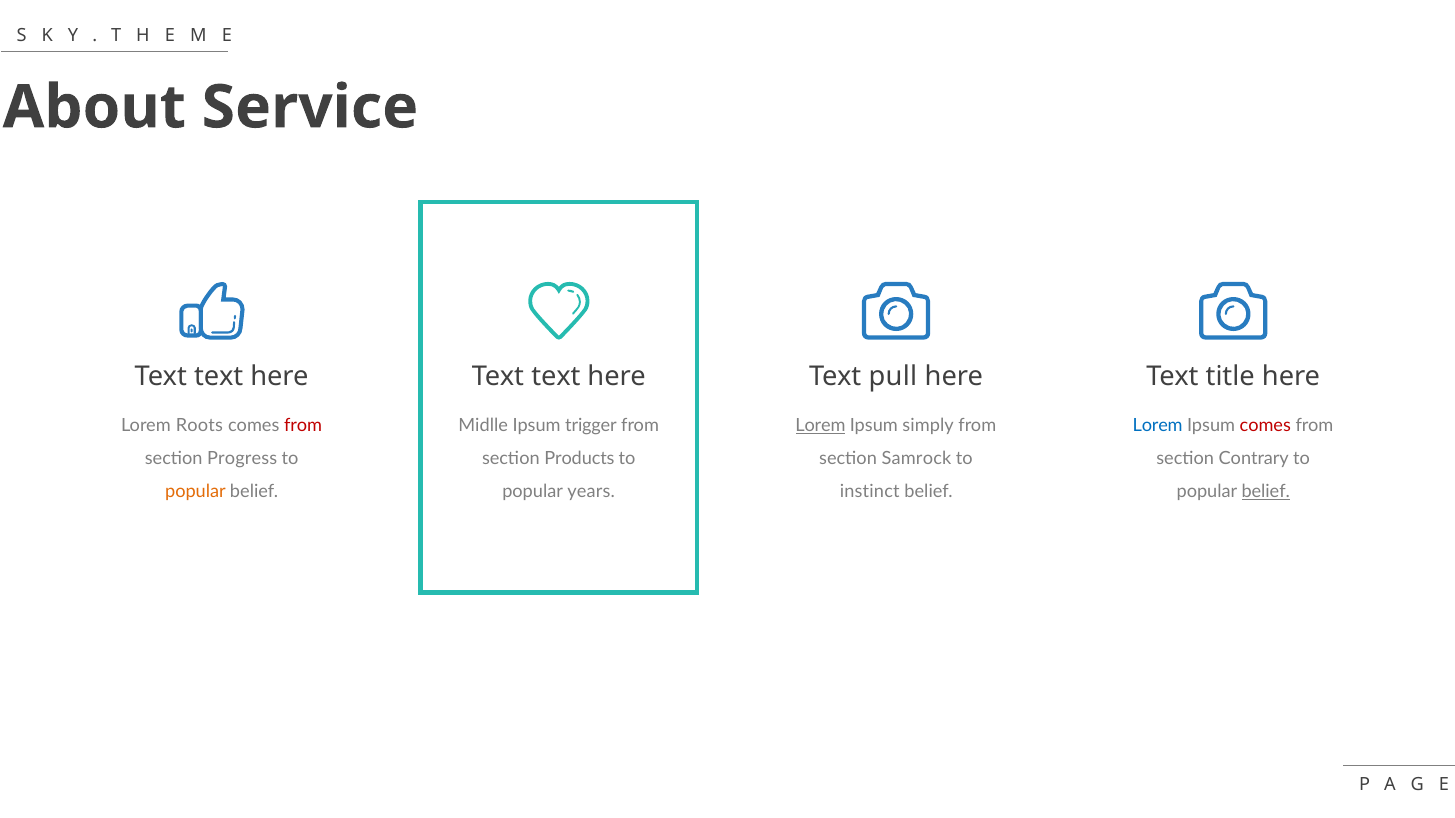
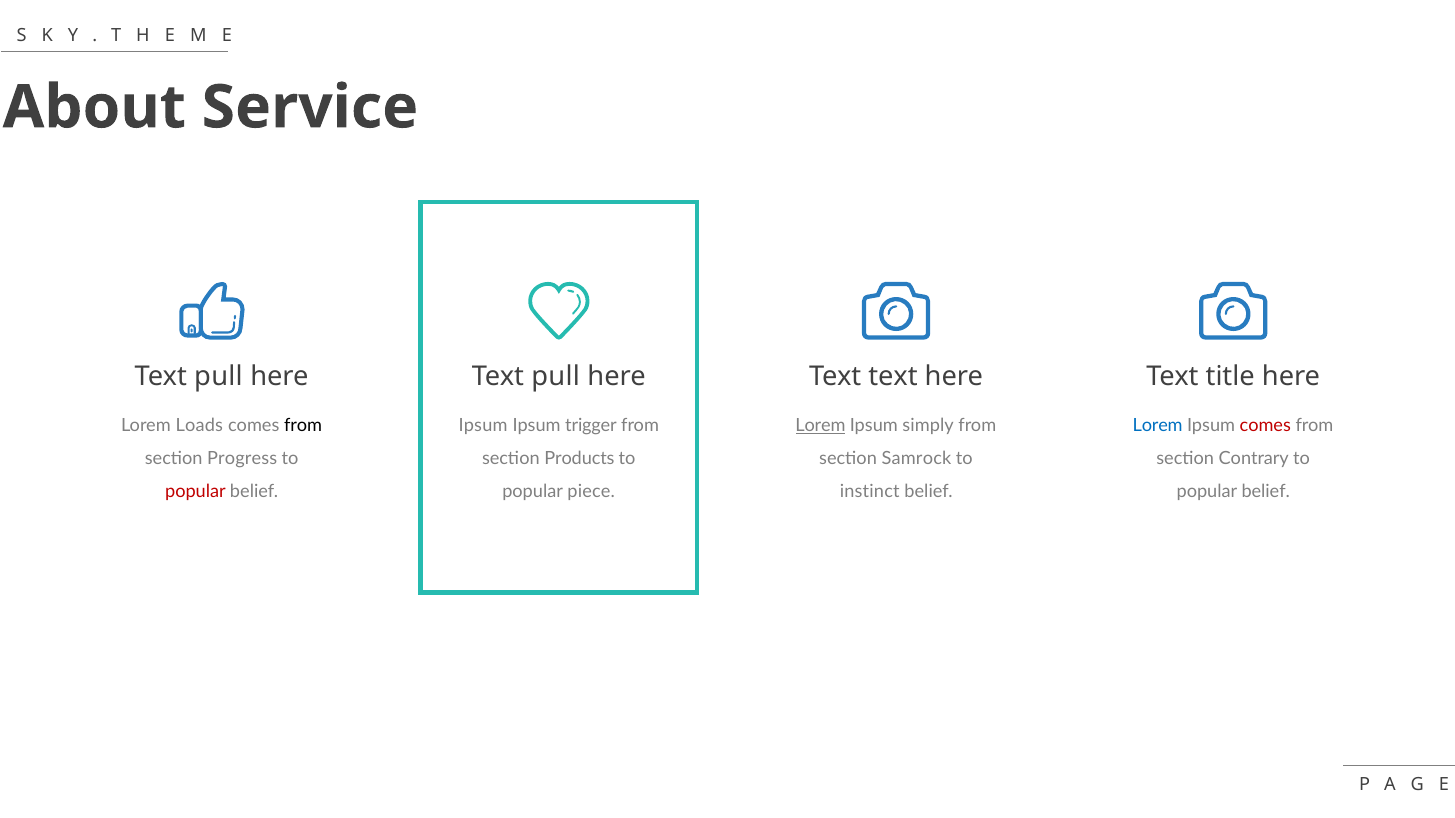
text at (219, 377): text -> pull
text at (556, 377): text -> pull
Text pull: pull -> text
Roots: Roots -> Loads
from at (303, 426) colour: red -> black
Midlle at (483, 426): Midlle -> Ipsum
popular at (195, 492) colour: orange -> red
years: years -> piece
belief at (1266, 492) underline: present -> none
